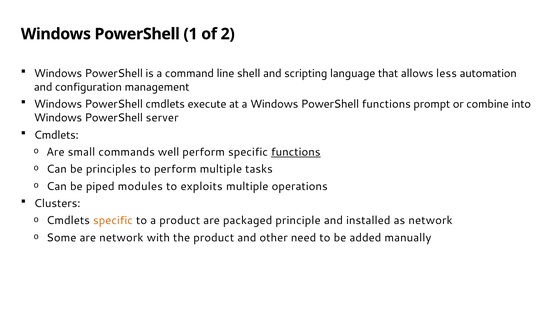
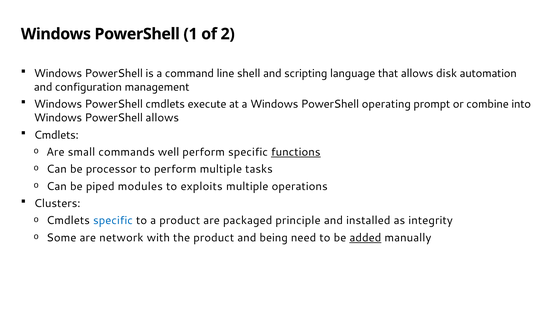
less: less -> disk
PowerShell functions: functions -> operating
PowerShell server: server -> allows
principles: principles -> processor
specific at (113, 220) colour: orange -> blue
as network: network -> integrity
other: other -> being
added underline: none -> present
